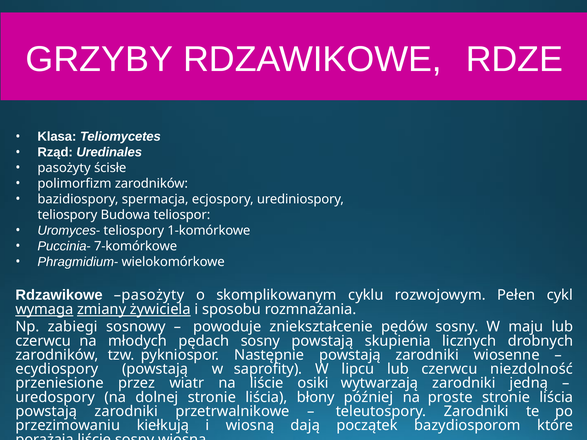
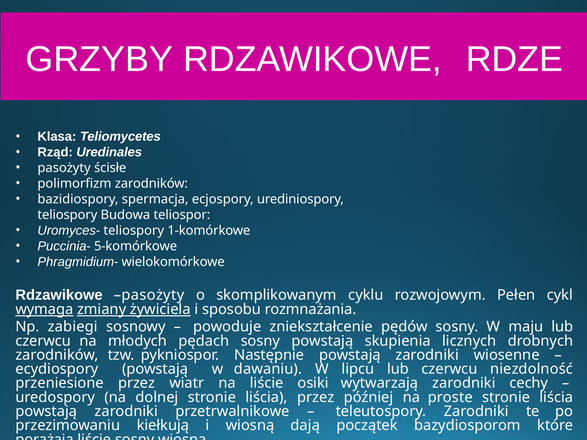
7-komórkowe: 7-komórkowe -> 5-komórkowe
saprofity: saprofity -> dawaniu
jedną: jedną -> cechy
liścia błony: błony -> przez
